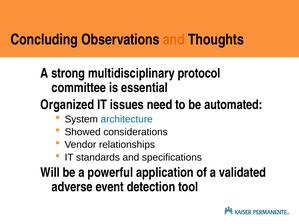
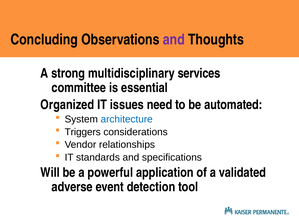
and at (174, 40) colour: orange -> purple
protocol: protocol -> services
Showed: Showed -> Triggers
